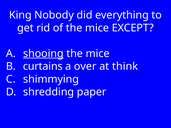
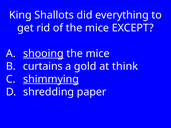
Nobody: Nobody -> Shallots
over: over -> gold
shimmying underline: none -> present
